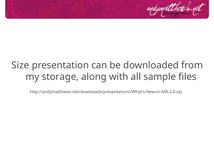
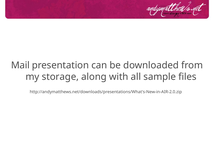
Size: Size -> Mail
